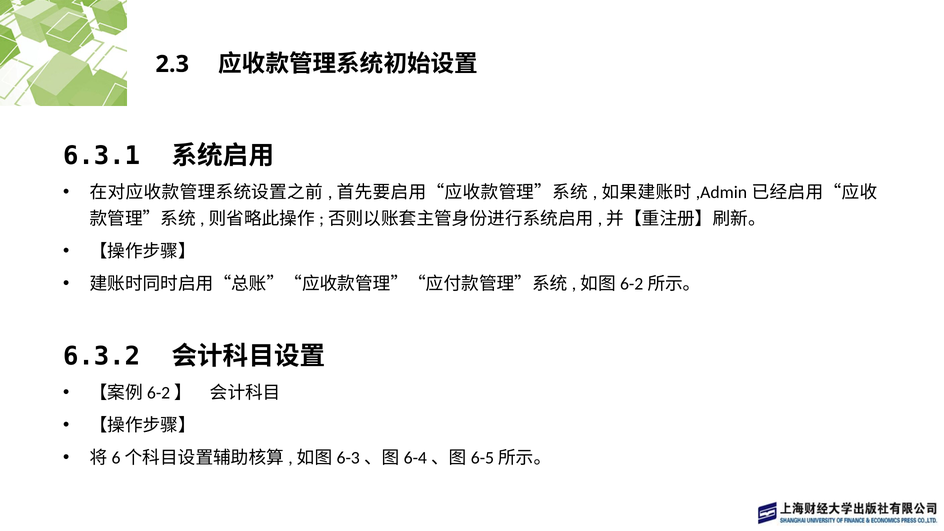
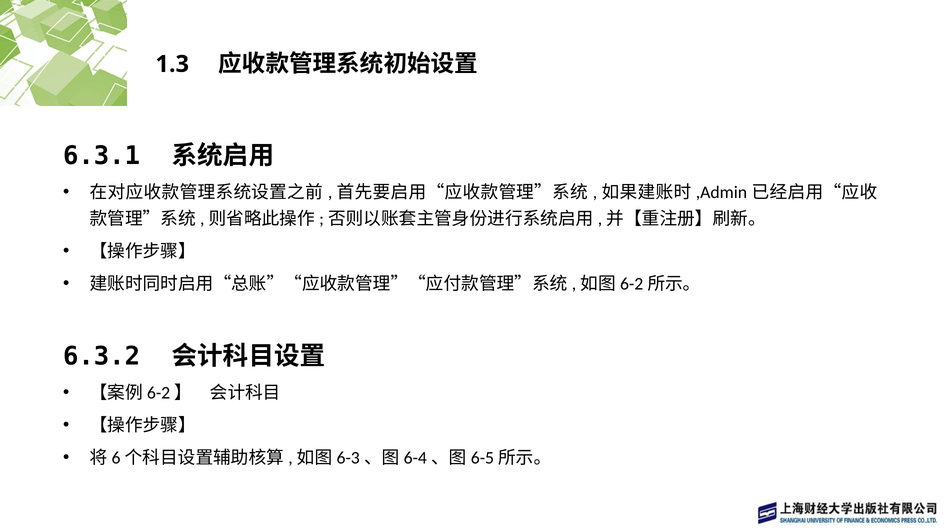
2.3: 2.3 -> 1.3
